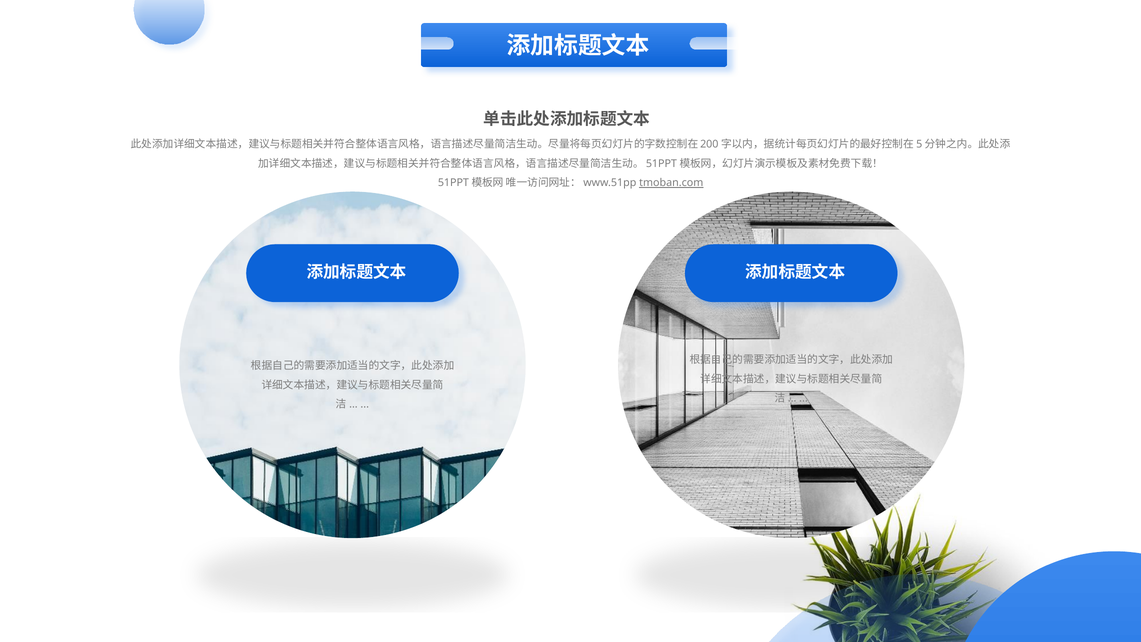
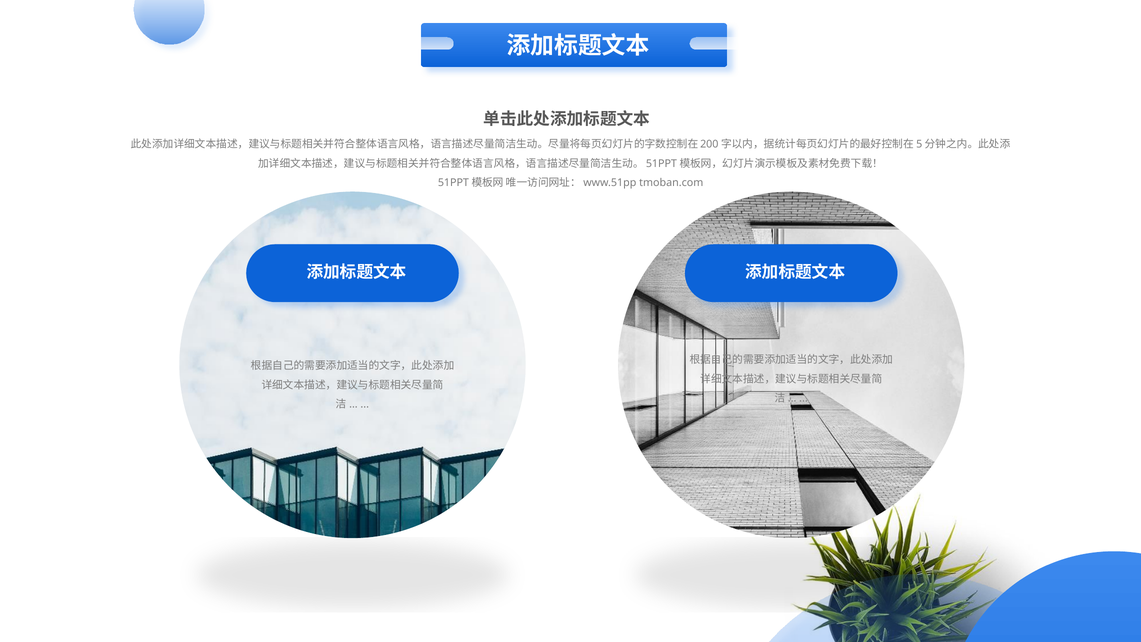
tmoban.com underline: present -> none
